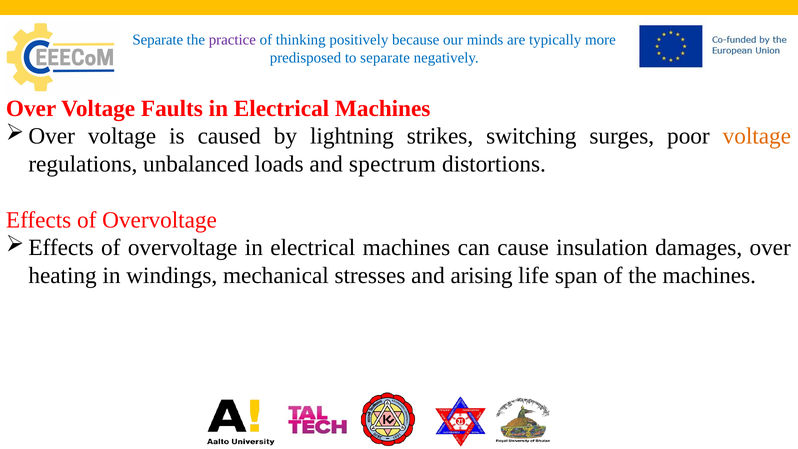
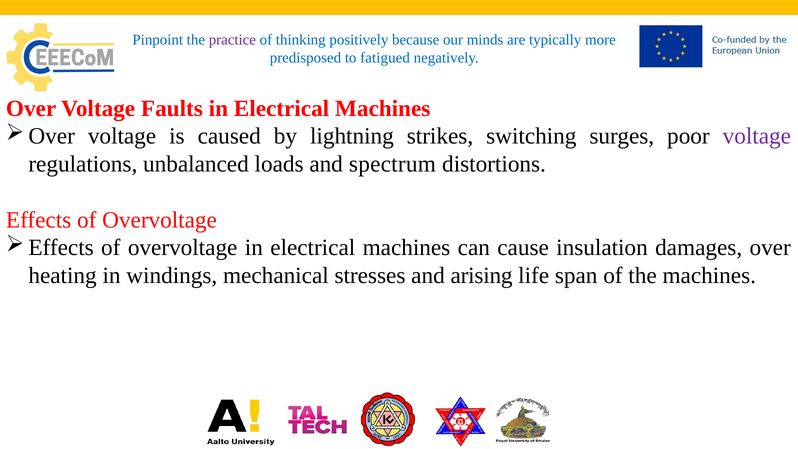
Separate at (158, 40): Separate -> Pinpoint
to separate: separate -> fatigued
voltage at (757, 136) colour: orange -> purple
